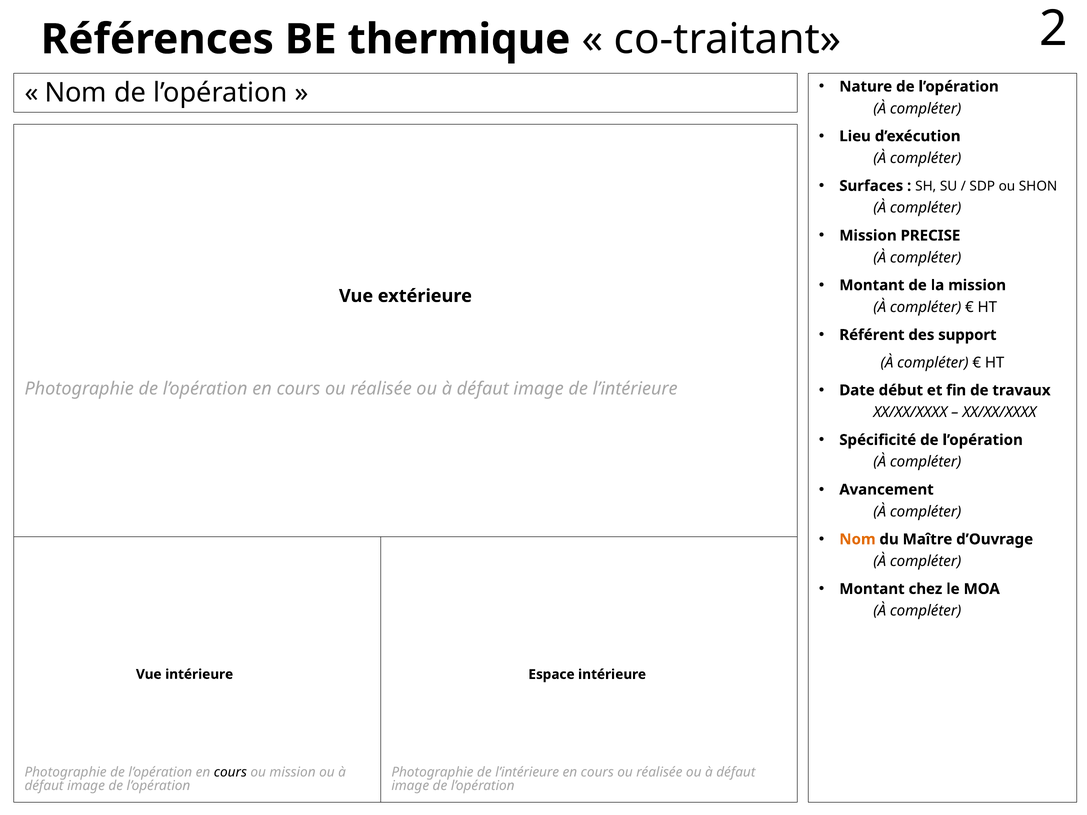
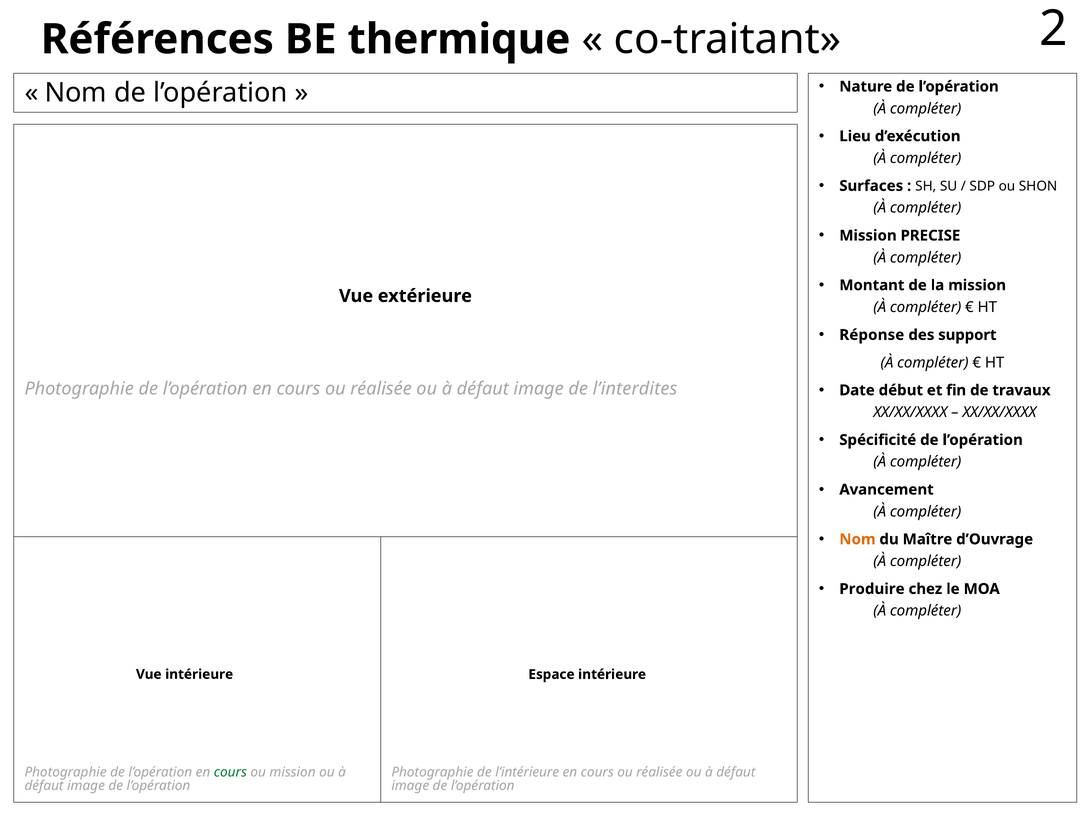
Référent: Référent -> Réponse
image de l’intérieure: l’intérieure -> l’interdites
Montant at (872, 589): Montant -> Produire
cours at (230, 773) colour: black -> green
